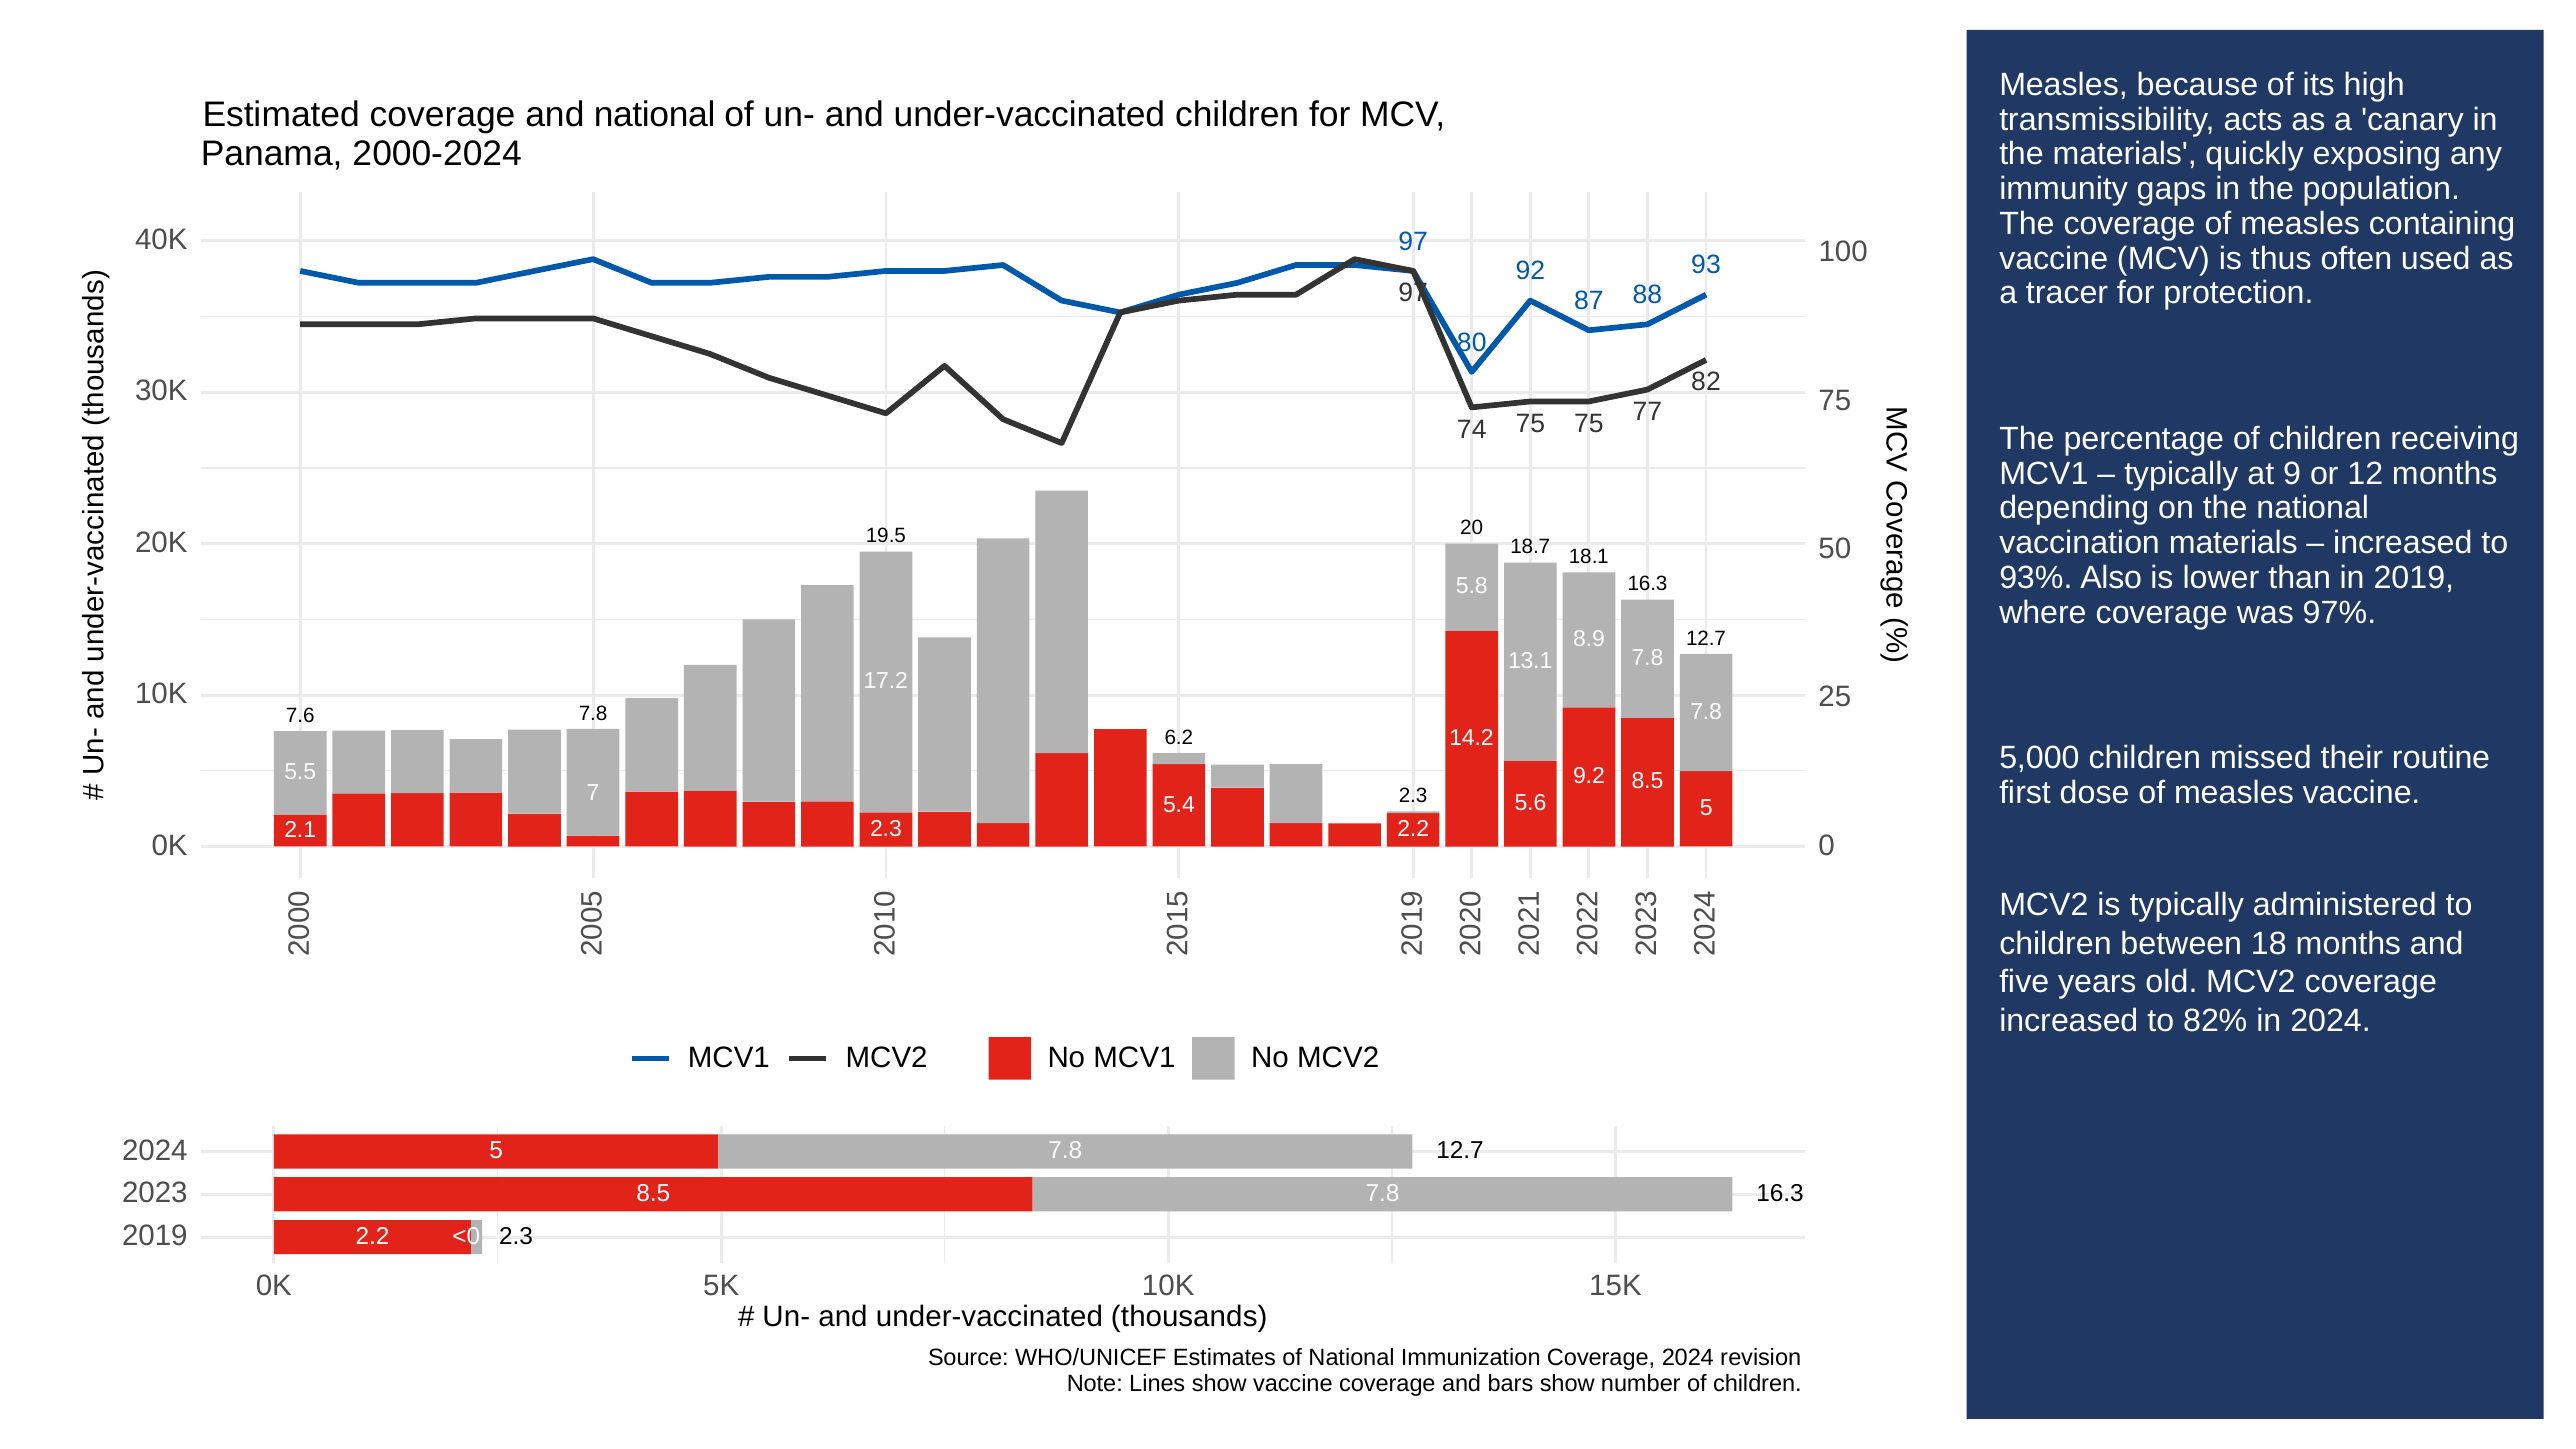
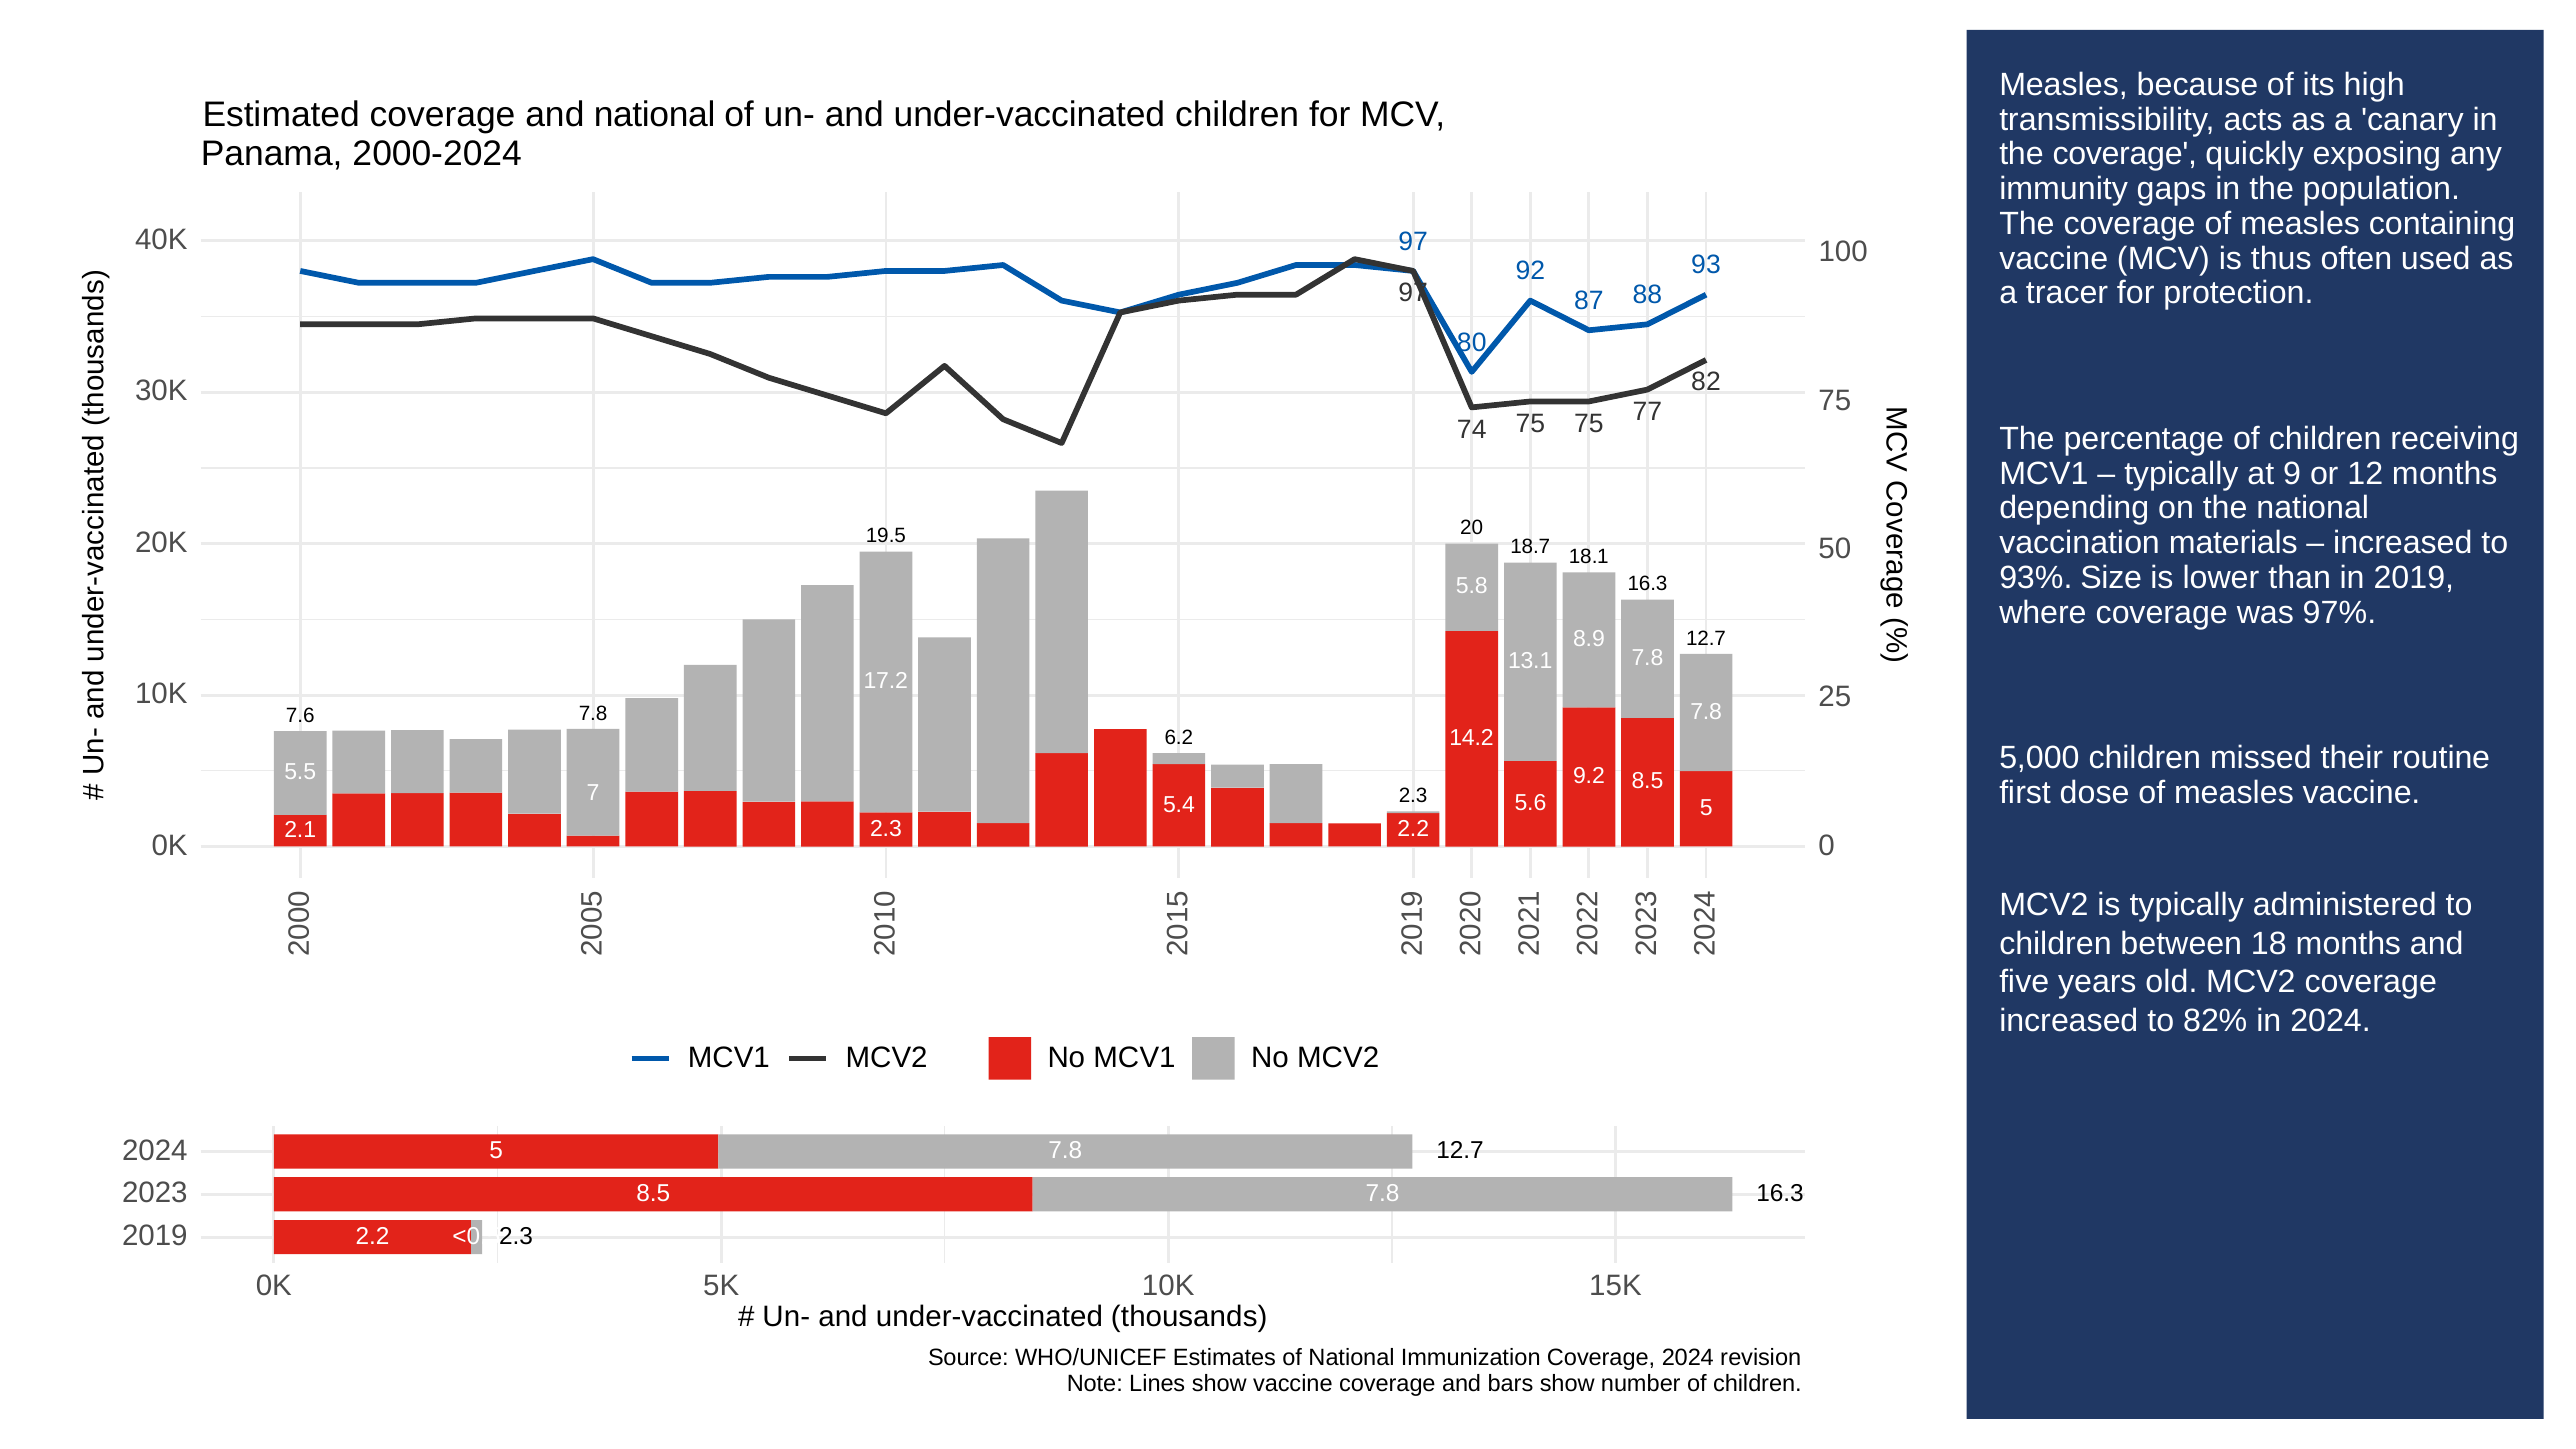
materials at (2125, 154): materials -> coverage
Also: Also -> Size
